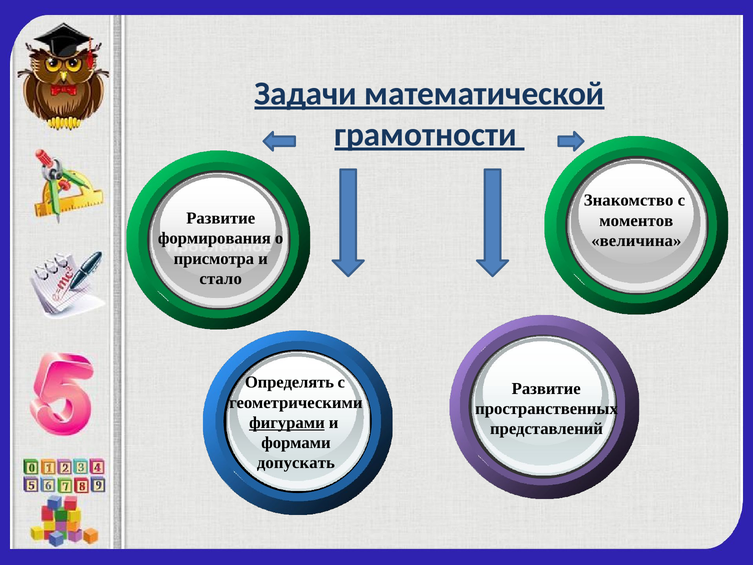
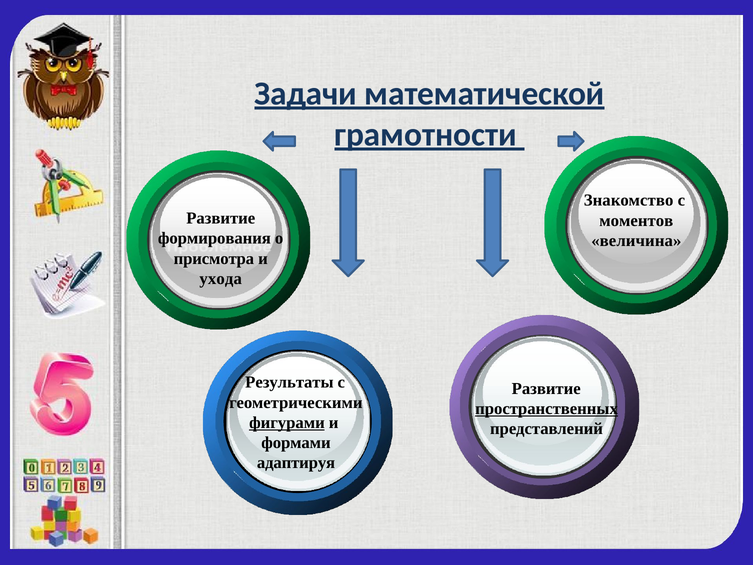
стало: стало -> ухода
Определять: Определять -> Результаты
пространственных underline: none -> present
допускать: допускать -> адаптируя
